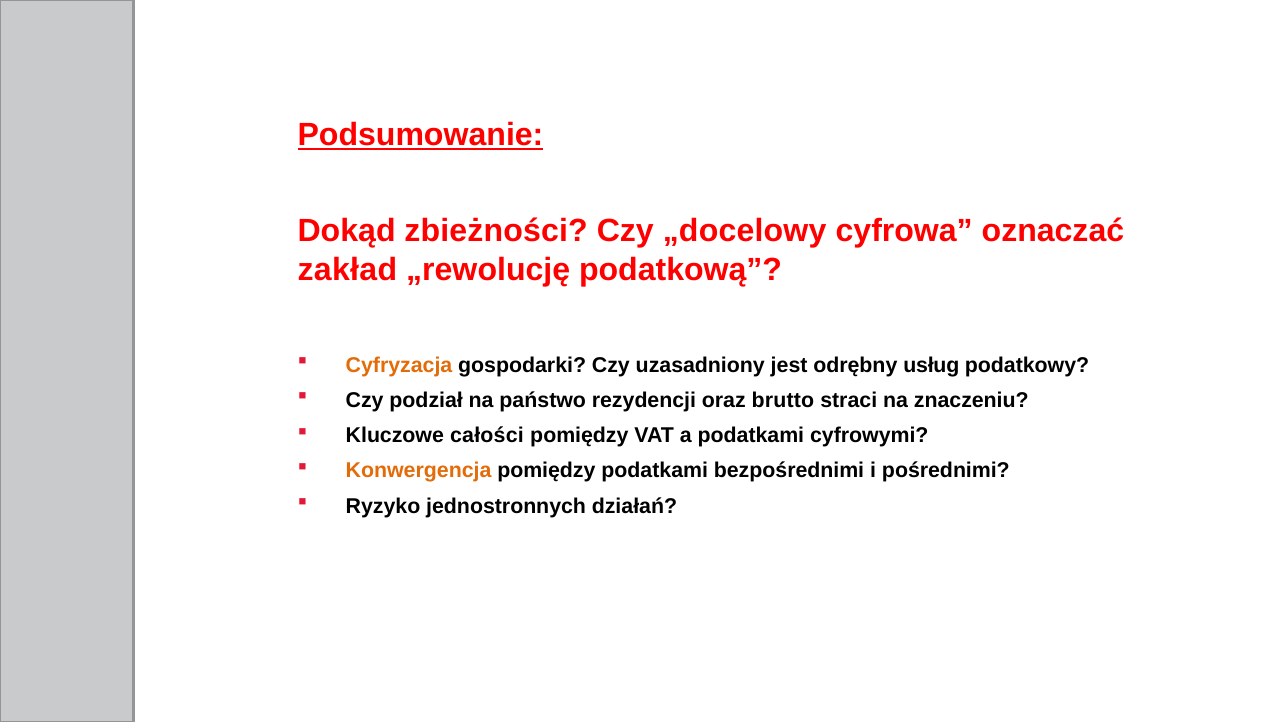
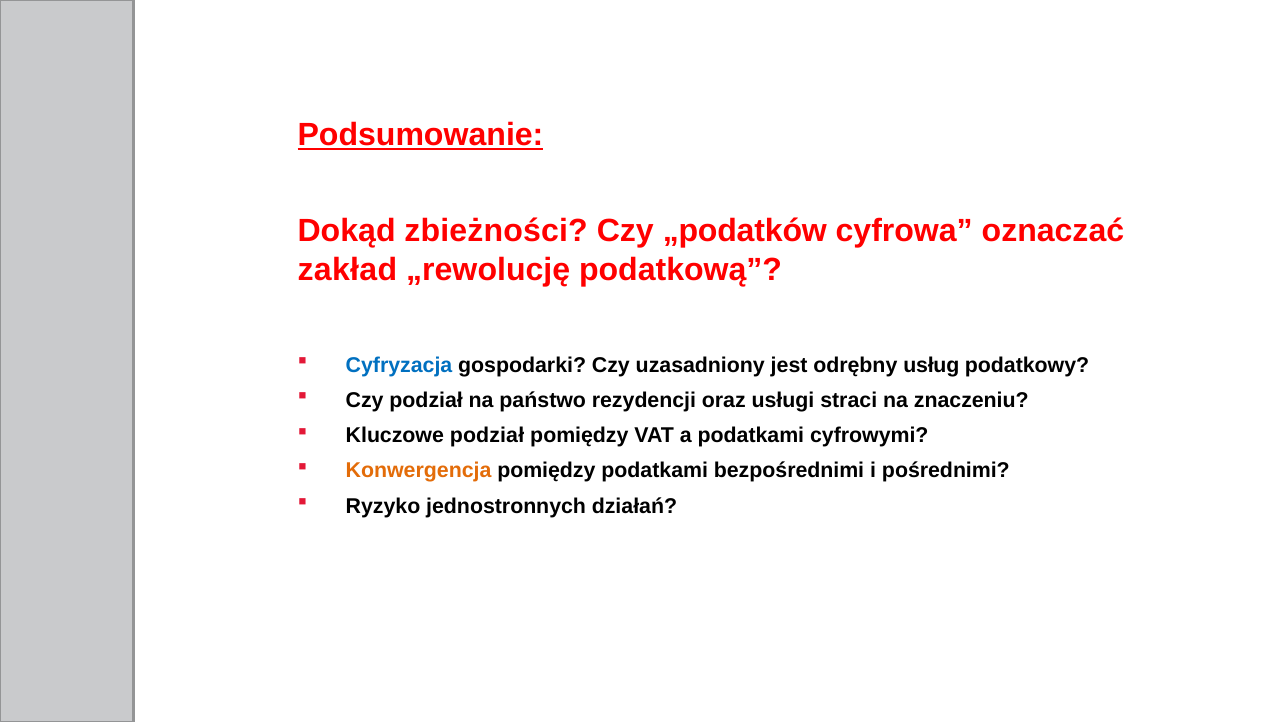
„docelowy: „docelowy -> „podatków
Cyfryzacja colour: orange -> blue
brutto: brutto -> usługi
Kluczowe całości: całości -> podział
